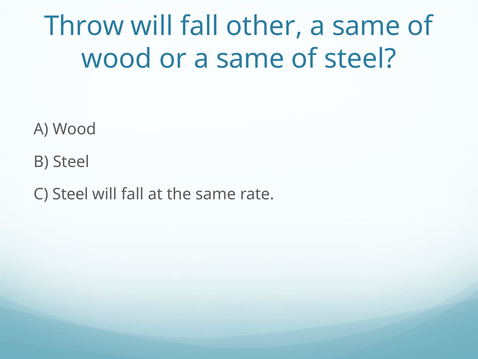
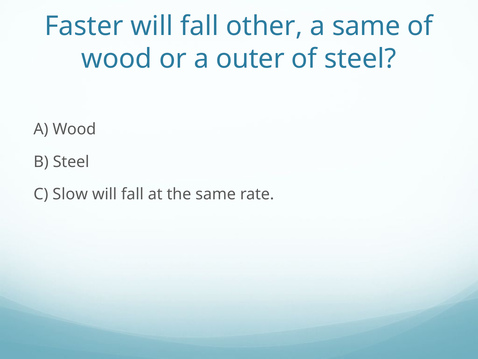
Throw: Throw -> Faster
or a same: same -> outer
C Steel: Steel -> Slow
